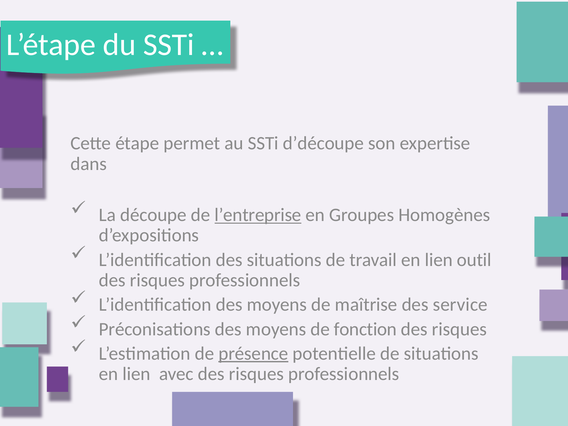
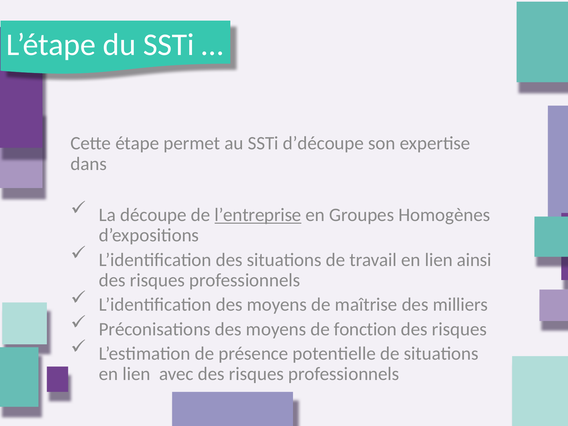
outil: outil -> ainsi
service: service -> milliers
présence underline: present -> none
